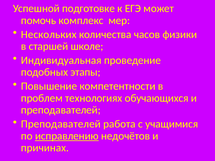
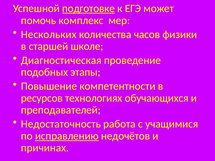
подготовке underline: none -> present
Индивидуальная: Индивидуальная -> Диагностическая
проблем: проблем -> ресурсов
Преподавателей at (61, 124): Преподавателей -> Недостаточность
